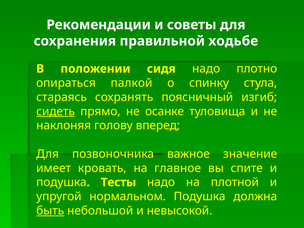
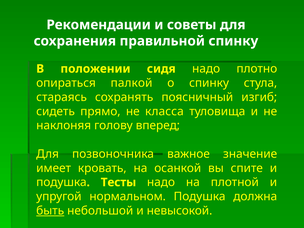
правильной ходьбе: ходьбе -> спинку
сидеть underline: present -> none
осанке: осанке -> класса
главное: главное -> осанкой
